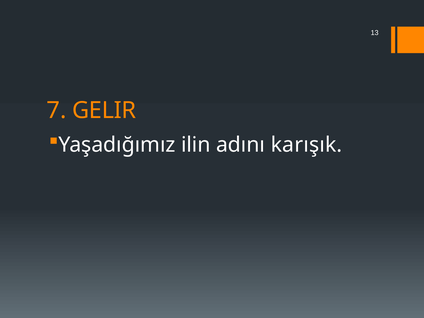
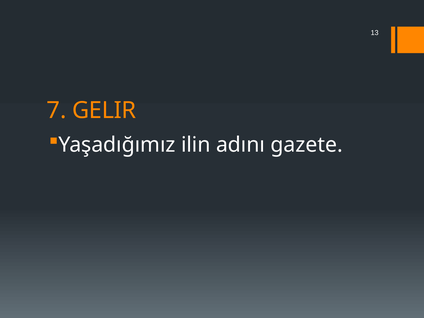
karışık: karışık -> gazete
